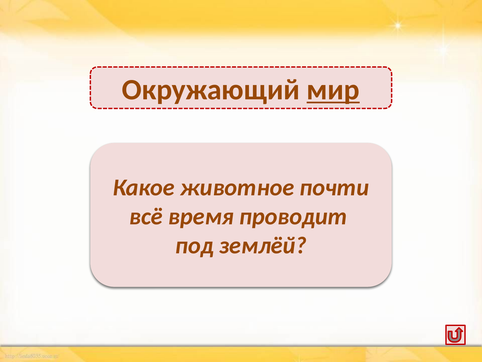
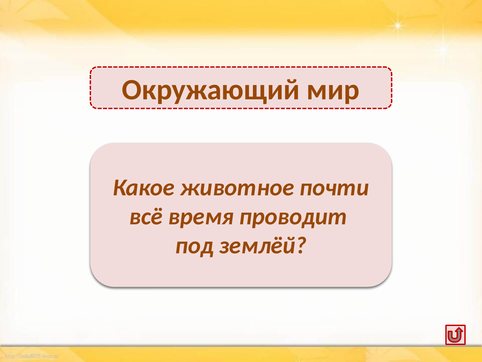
мир underline: present -> none
